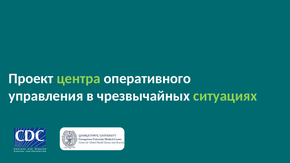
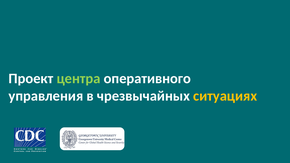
ситуациях colour: light green -> yellow
